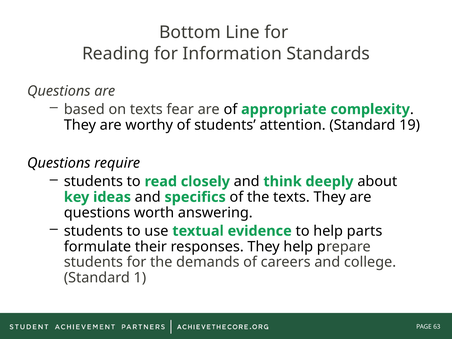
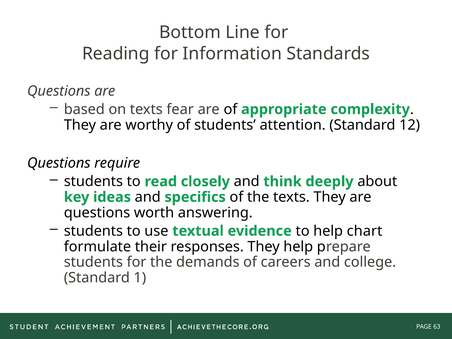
19: 19 -> 12
parts: parts -> chart
